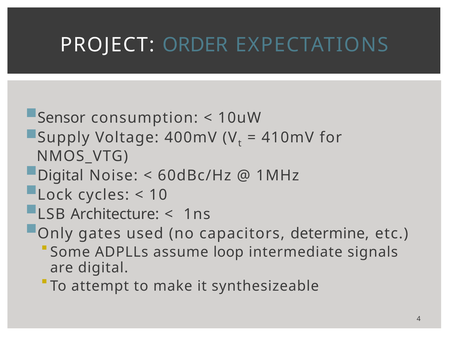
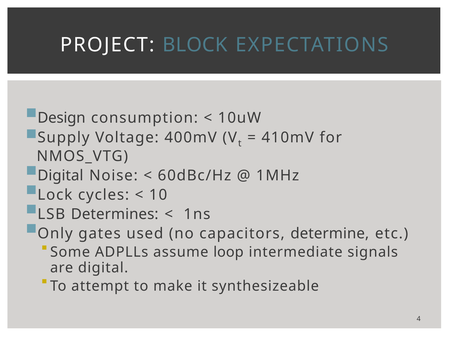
ORDER: ORDER -> BLOCK
Sensor: Sensor -> Design
Architecture: Architecture -> Determines
